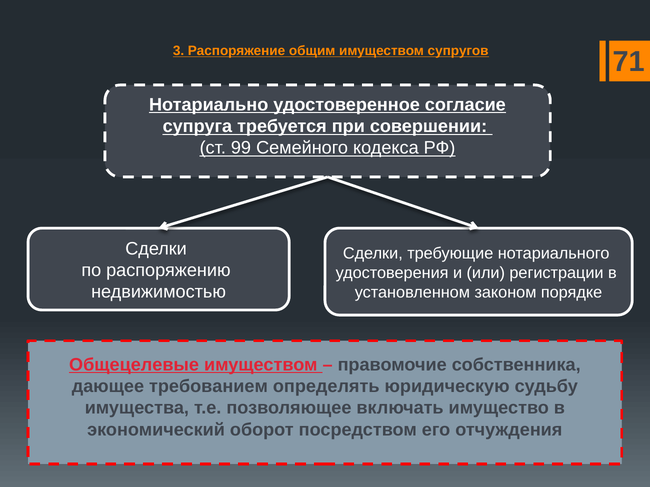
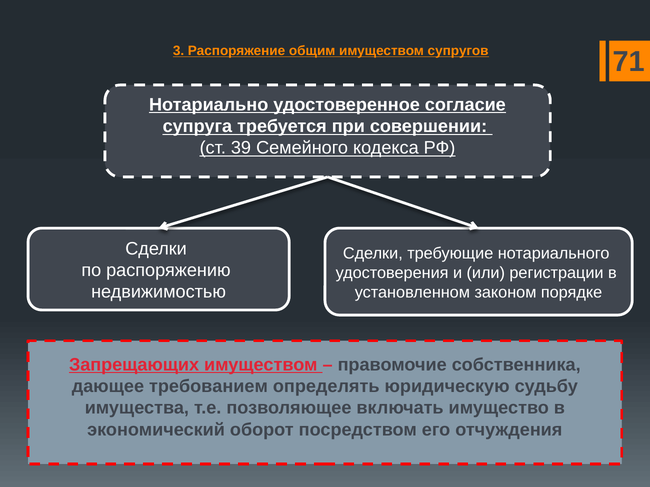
99: 99 -> 39
Общецелевые: Общецелевые -> Запрещающих
